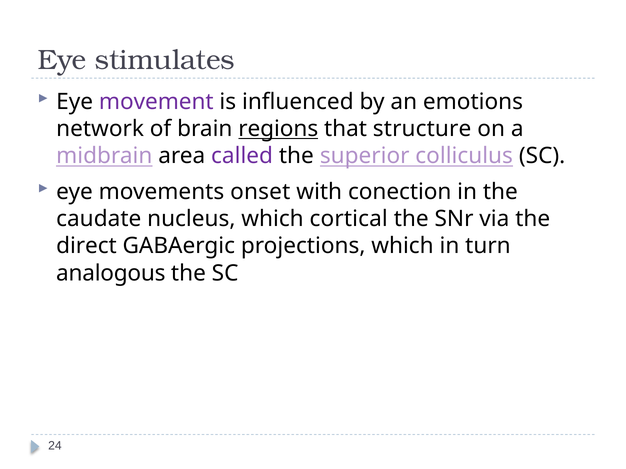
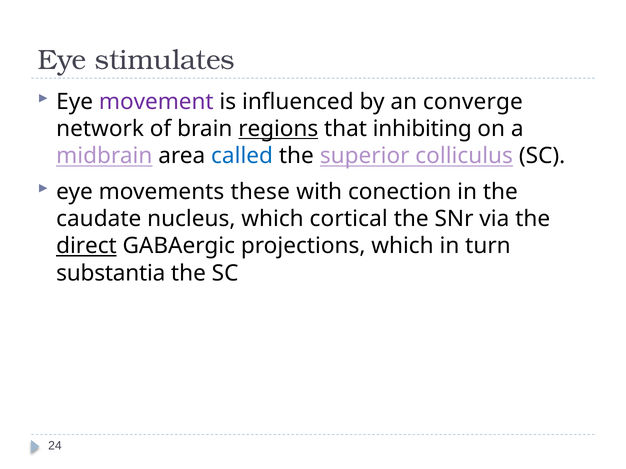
emotions: emotions -> converge
structure: structure -> inhibiting
called colour: purple -> blue
onset: onset -> these
direct underline: none -> present
analogous: analogous -> substantia
